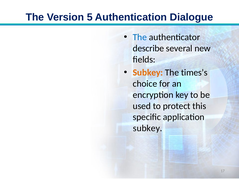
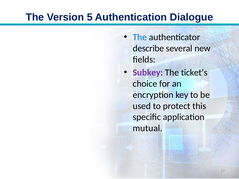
Subkey at (148, 73) colour: orange -> purple
times’s: times’s -> ticket’s
subkey at (148, 128): subkey -> mutual
